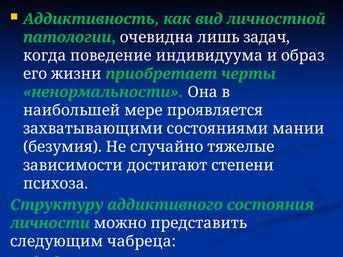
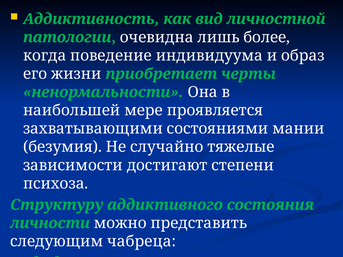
задач: задач -> более
